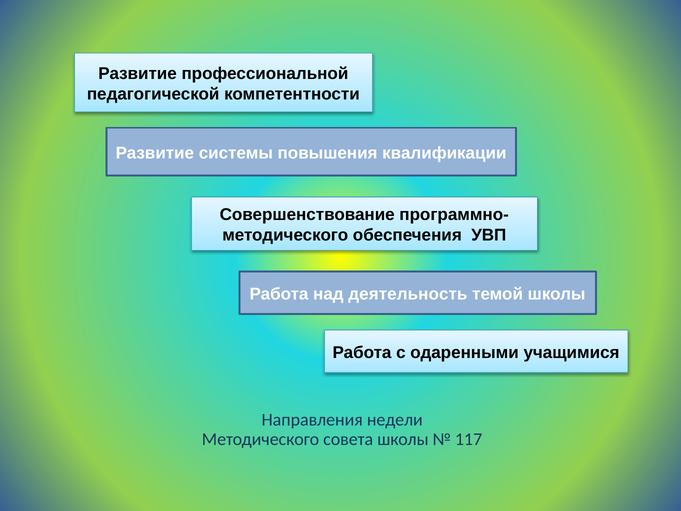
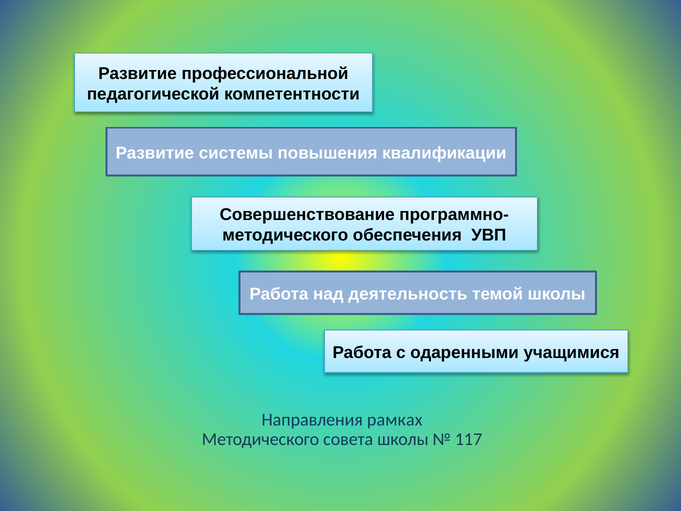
недели: недели -> рамках
